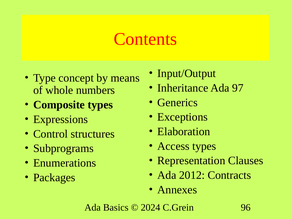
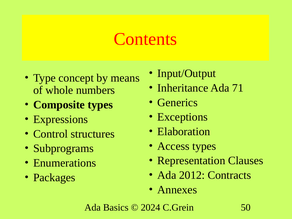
97: 97 -> 71
96: 96 -> 50
